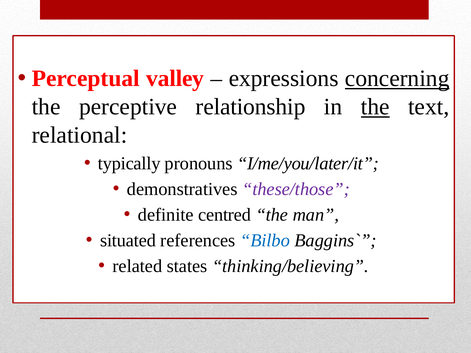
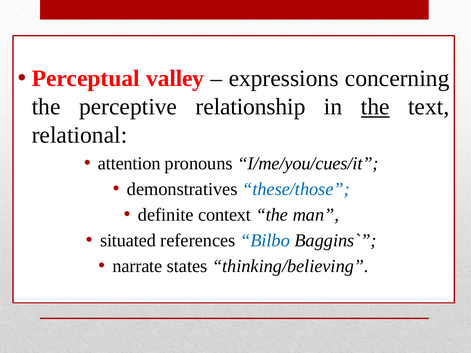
concerning underline: present -> none
typically: typically -> attention
I/me/you/later/it: I/me/you/later/it -> I/me/you/cues/it
these/those colour: purple -> blue
centred: centred -> context
related: related -> narrate
